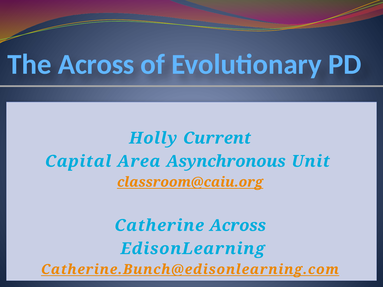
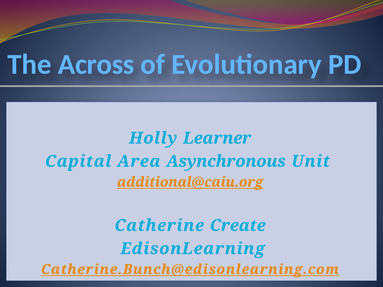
Current: Current -> Learner
classroom@caiu.org: classroom@caiu.org -> additional@caiu.org
Catherine Across: Across -> Create
